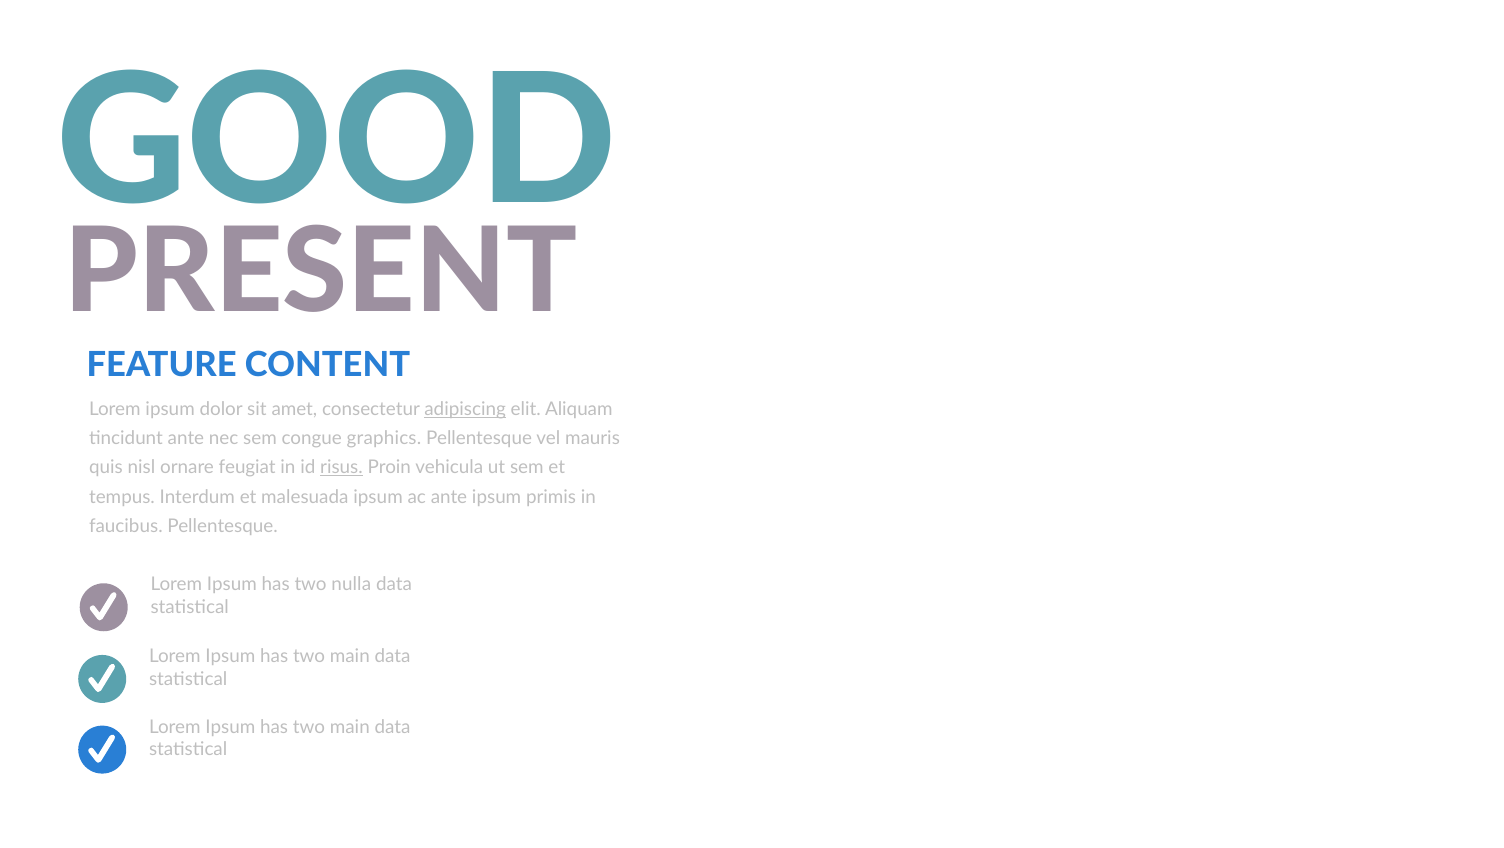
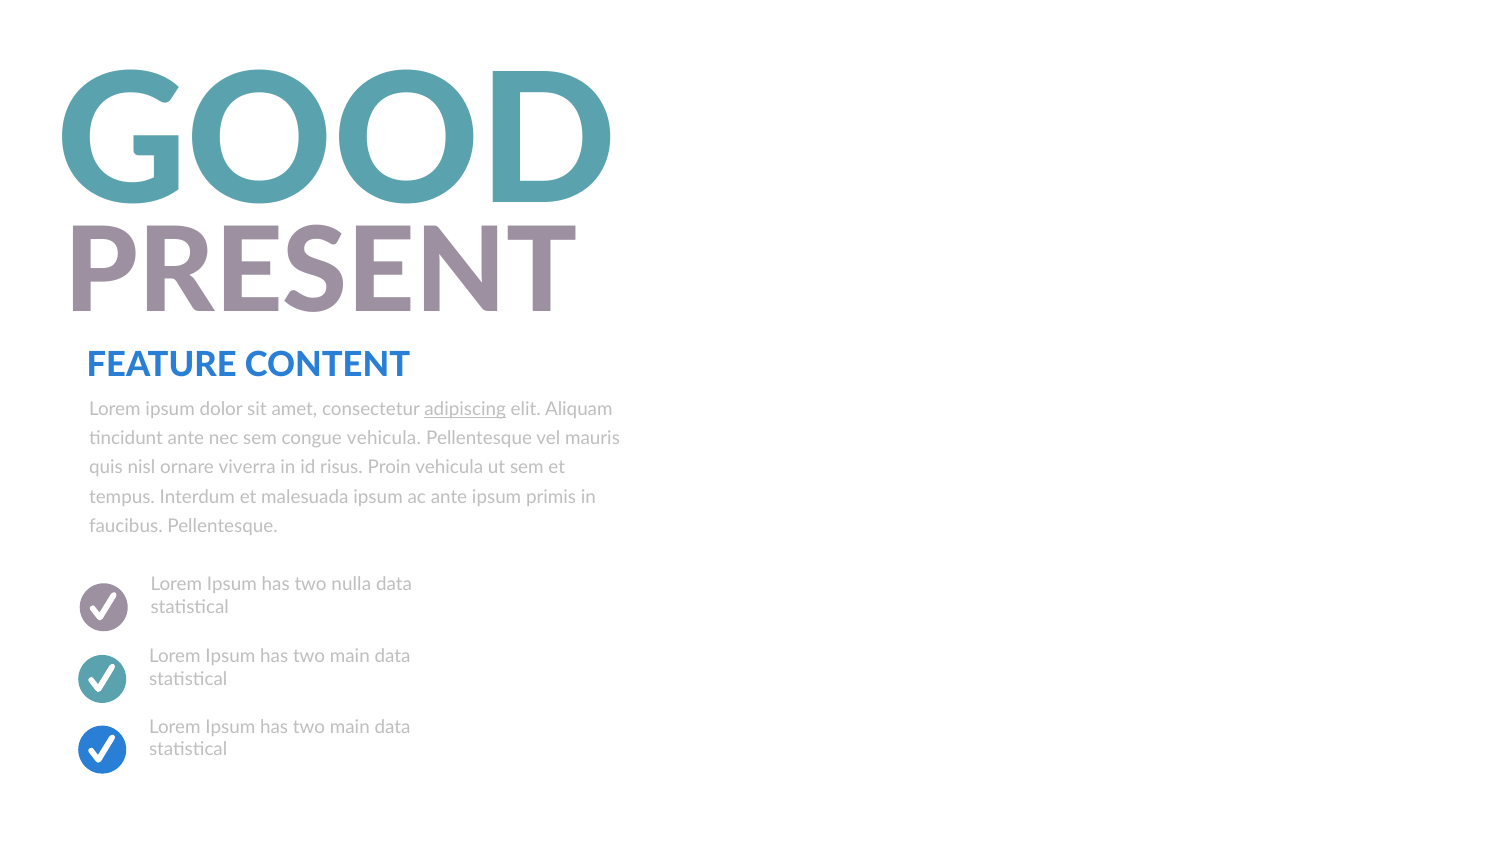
congue graphics: graphics -> vehicula
feugiat: feugiat -> viverra
risus underline: present -> none
